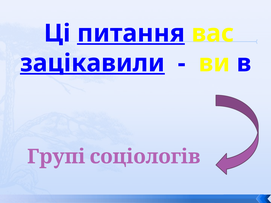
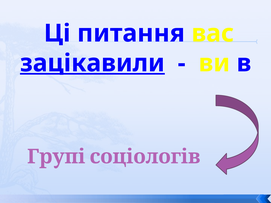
питання underline: present -> none
